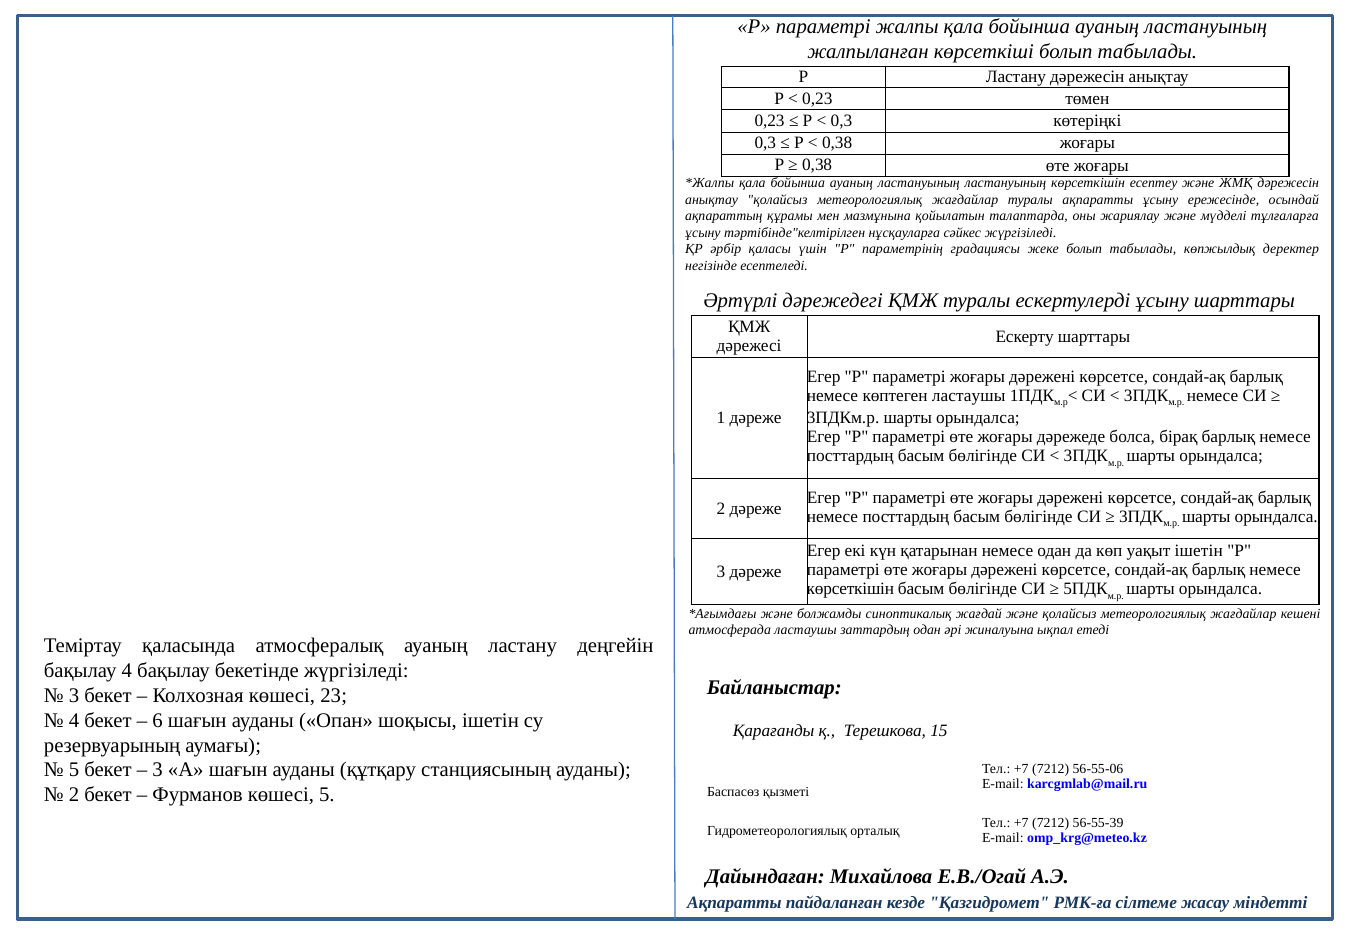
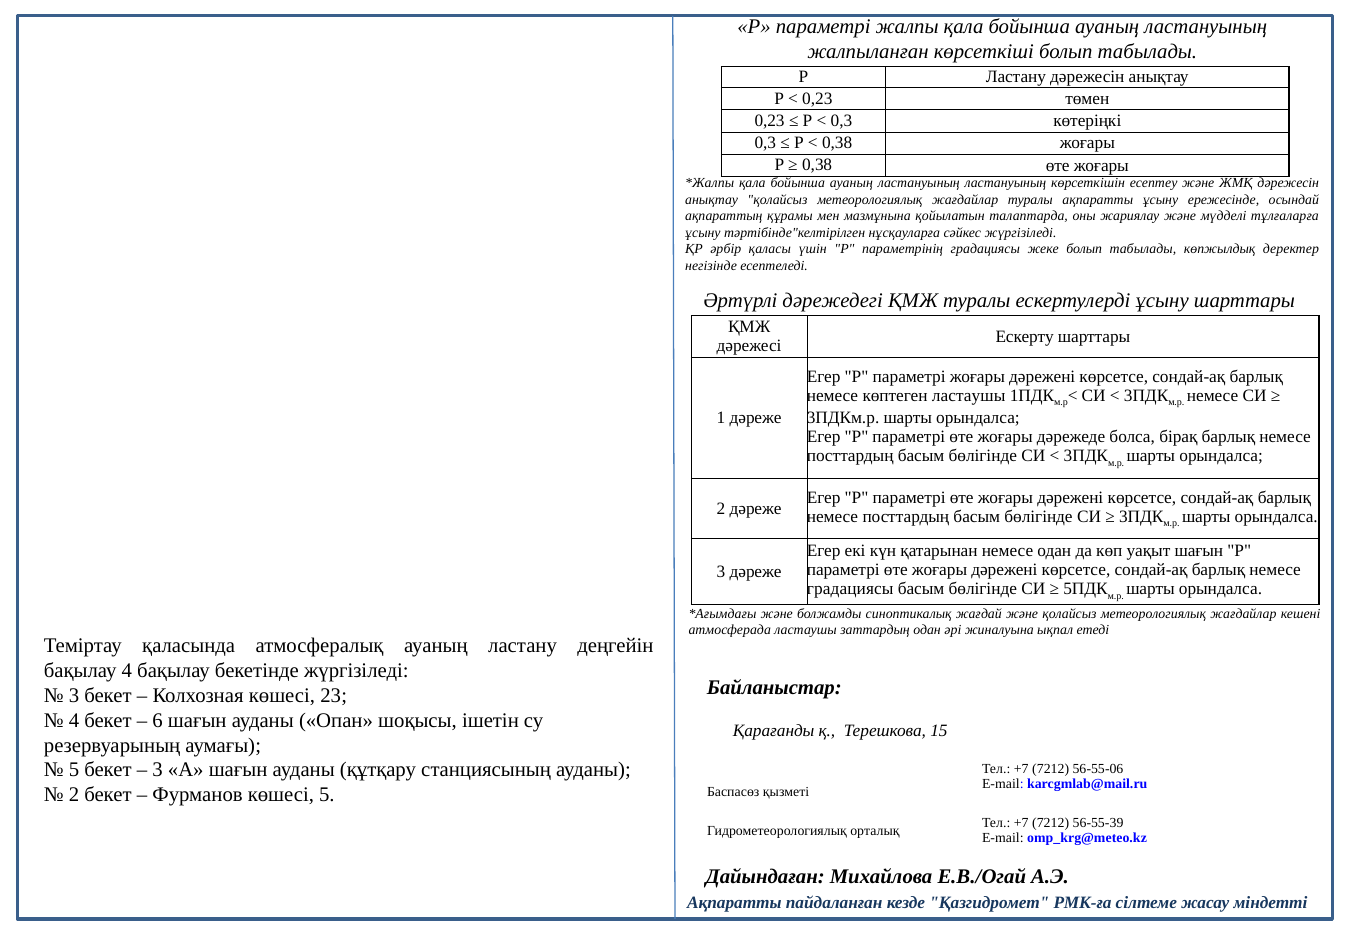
уақыт ішетін: ішетін -> шағын
көрсеткішін at (850, 589): көрсеткішін -> градациясы
